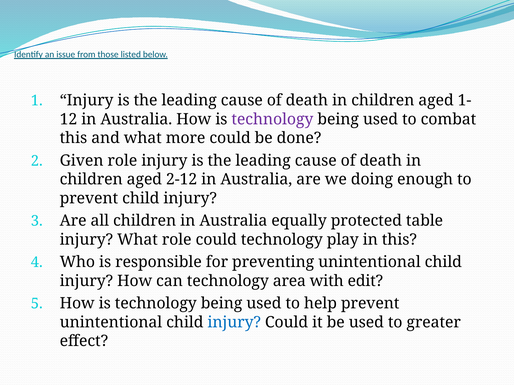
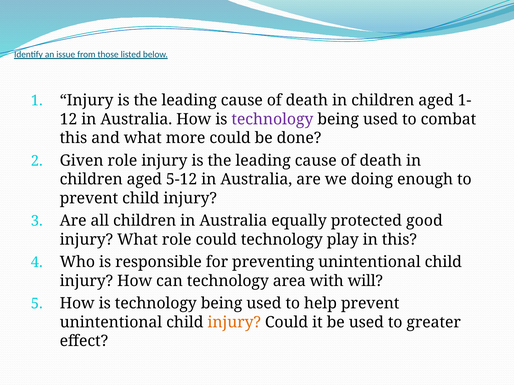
2-12: 2-12 -> 5-12
table: table -> good
edit: edit -> will
injury at (234, 323) colour: blue -> orange
